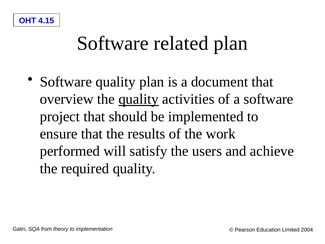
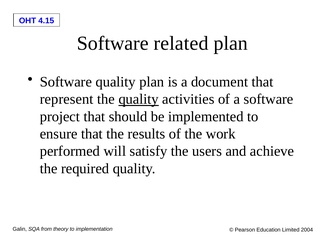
overview: overview -> represent
